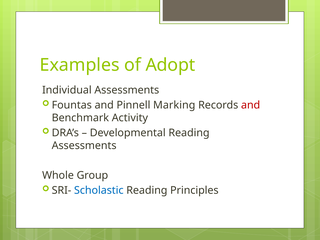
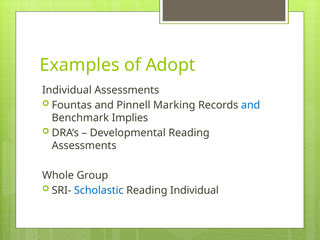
and at (251, 105) colour: red -> blue
Activity: Activity -> Implies
Reading Principles: Principles -> Individual
